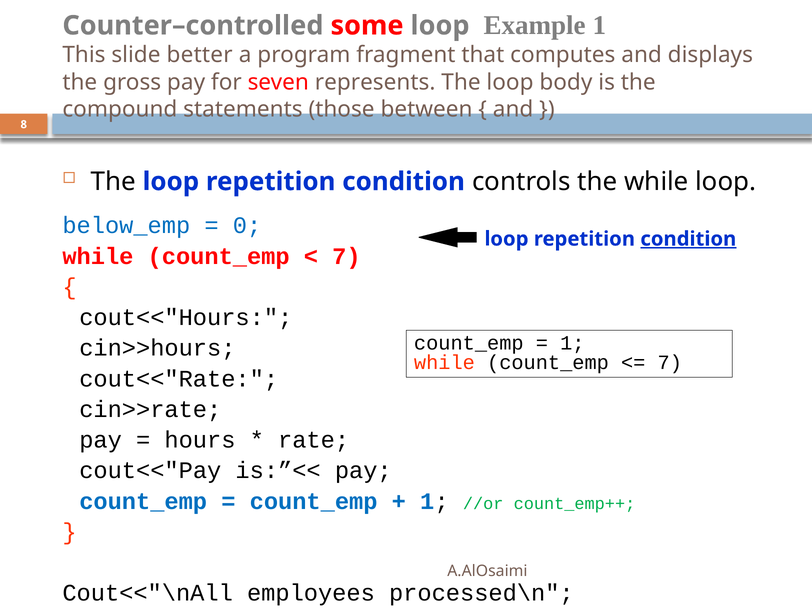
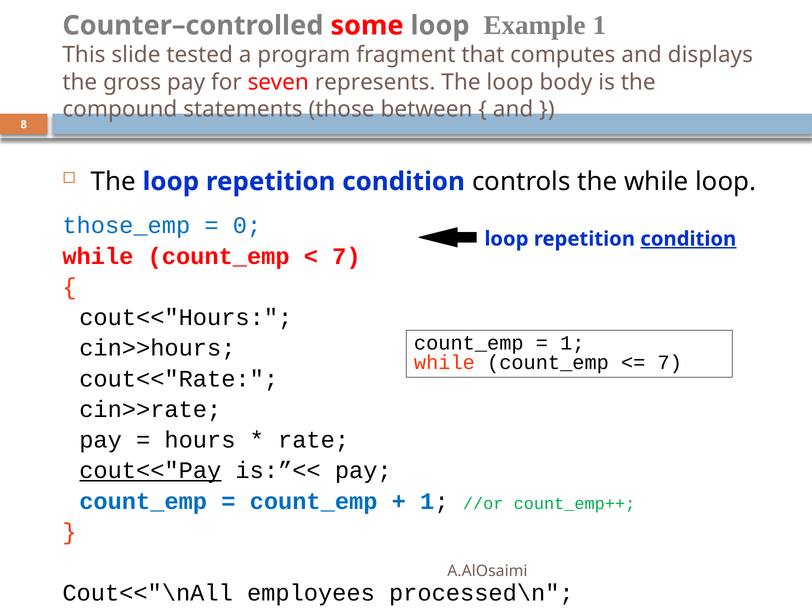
better: better -> tested
below_emp: below_emp -> those_emp
cout<<"Pay underline: none -> present
